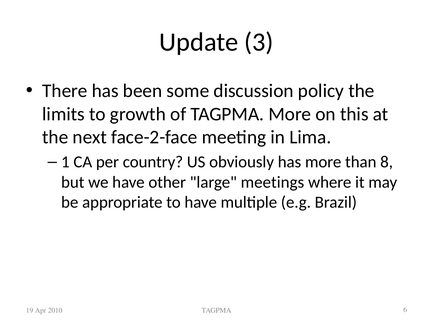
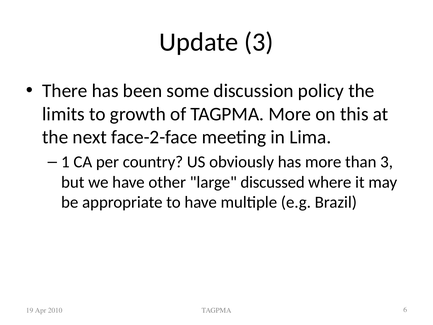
than 8: 8 -> 3
meetings: meetings -> discussed
